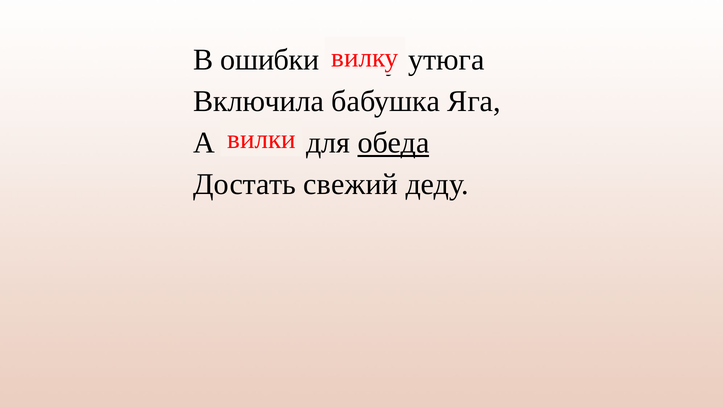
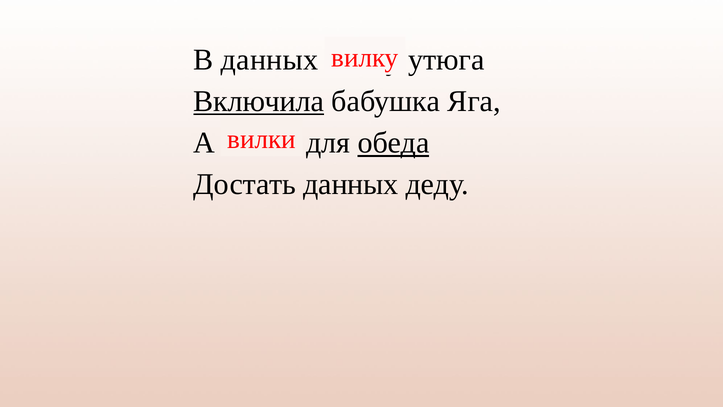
В ошибки: ошибки -> данных
Включила underline: none -> present
Достать свежий: свежий -> данных
